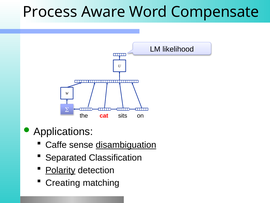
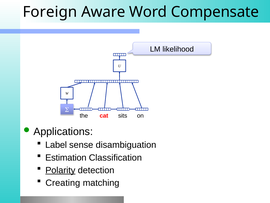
Process: Process -> Foreign
Caffe: Caffe -> Label
disambiguation underline: present -> none
Separated: Separated -> Estimation
